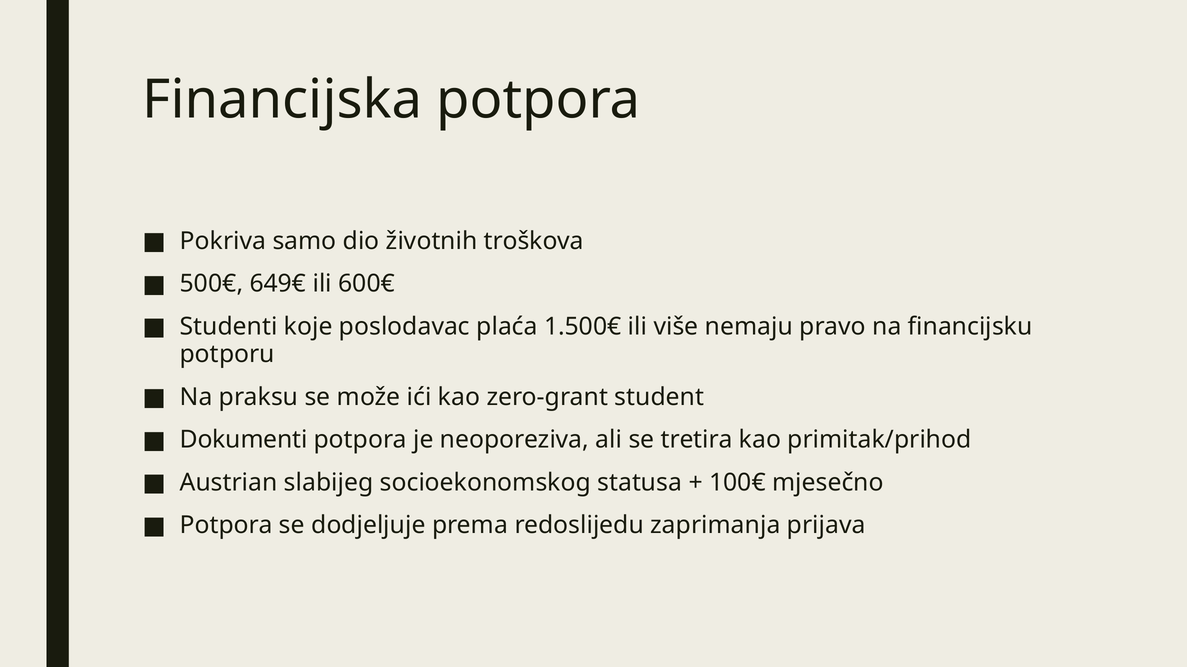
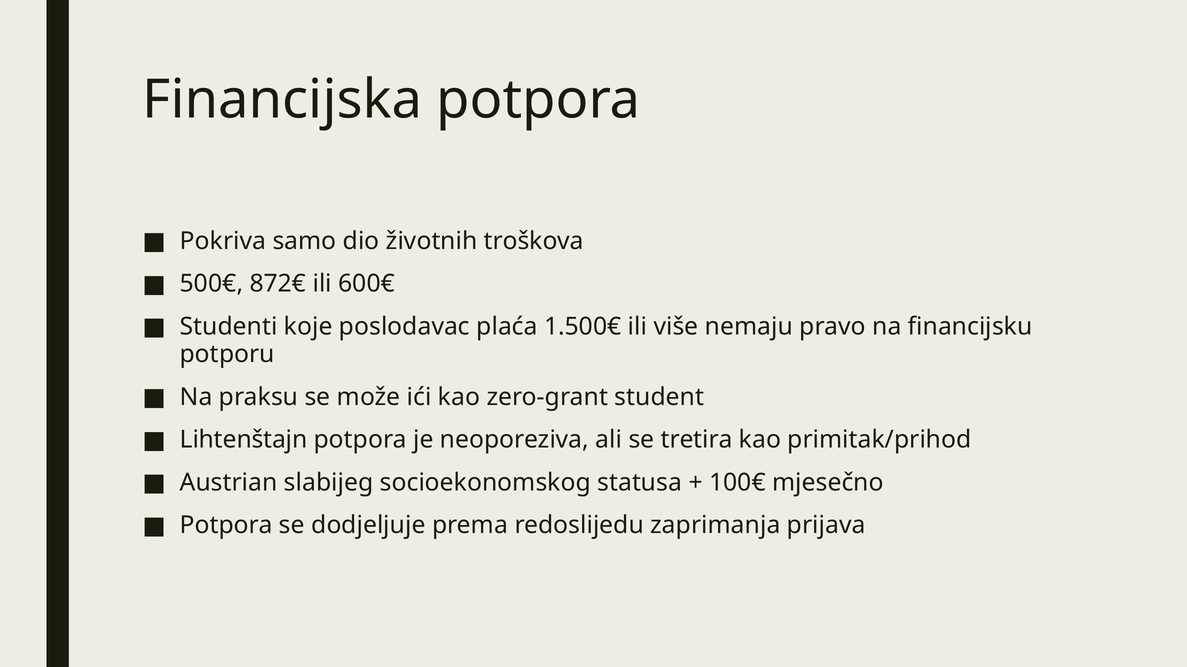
649€: 649€ -> 872€
Dokumenti: Dokumenti -> Lihtenštajn
